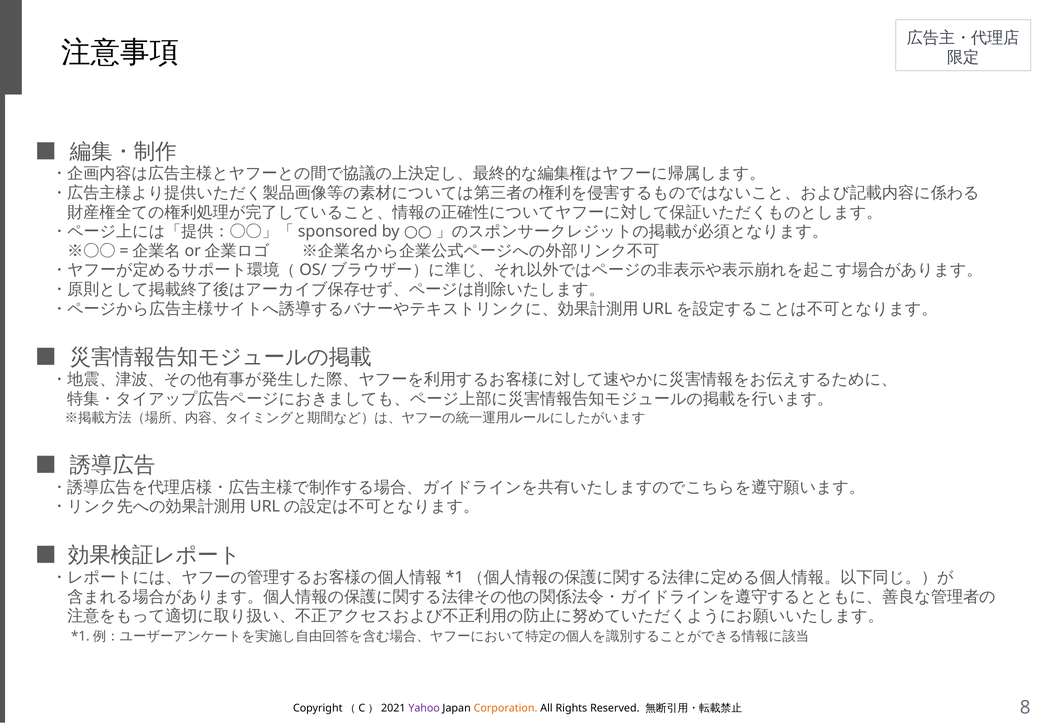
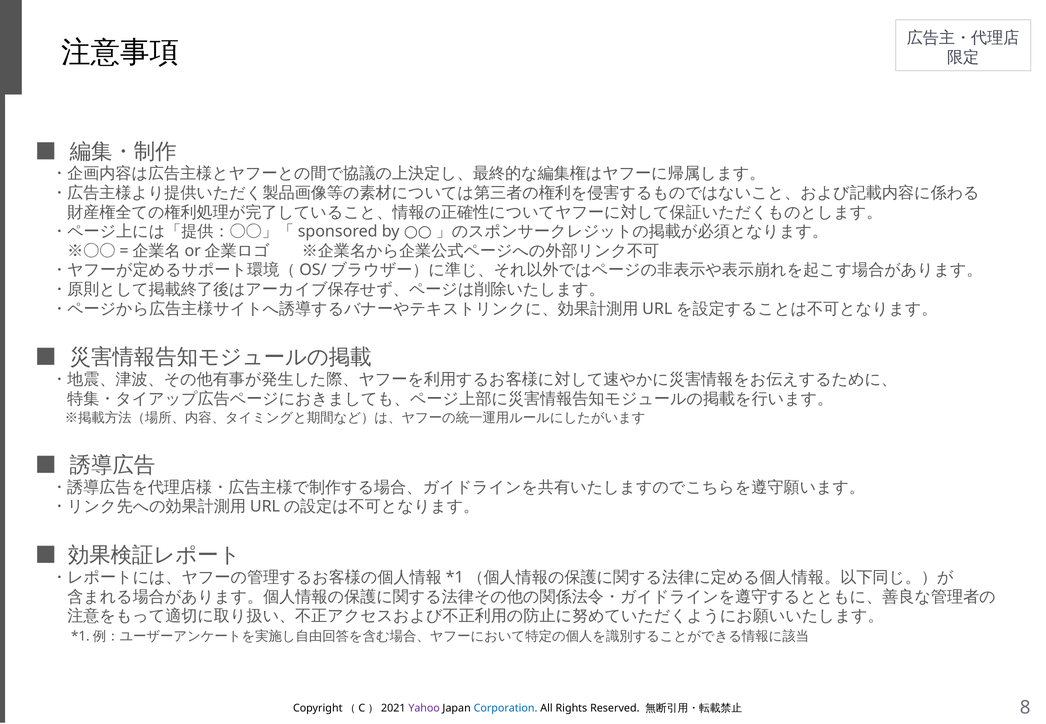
Corporation colour: orange -> blue
